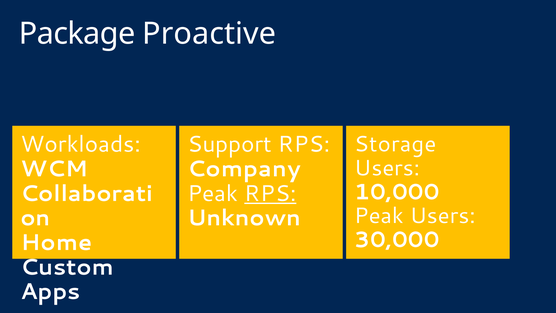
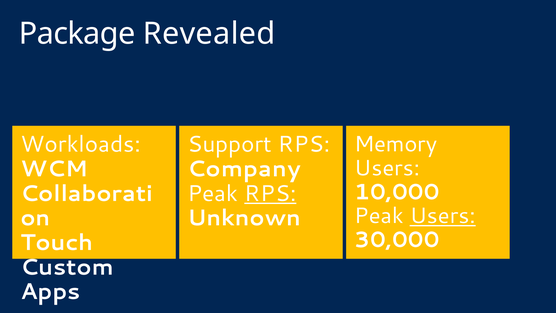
Proactive: Proactive -> Revealed
Storage: Storage -> Memory
Users at (443, 216) underline: none -> present
Home: Home -> Touch
